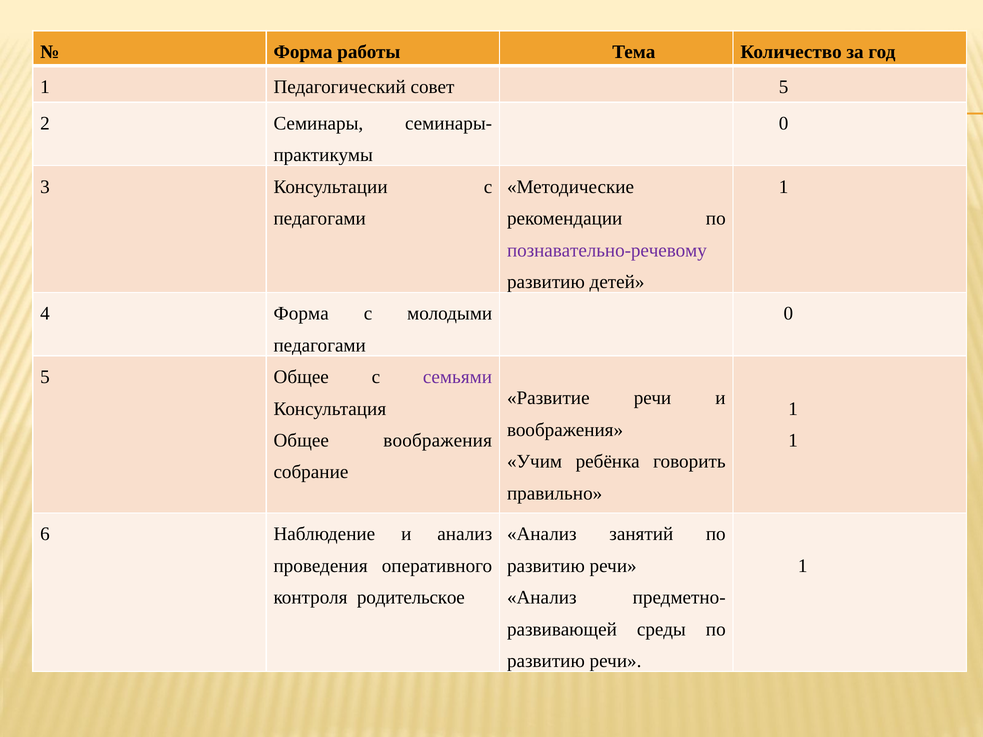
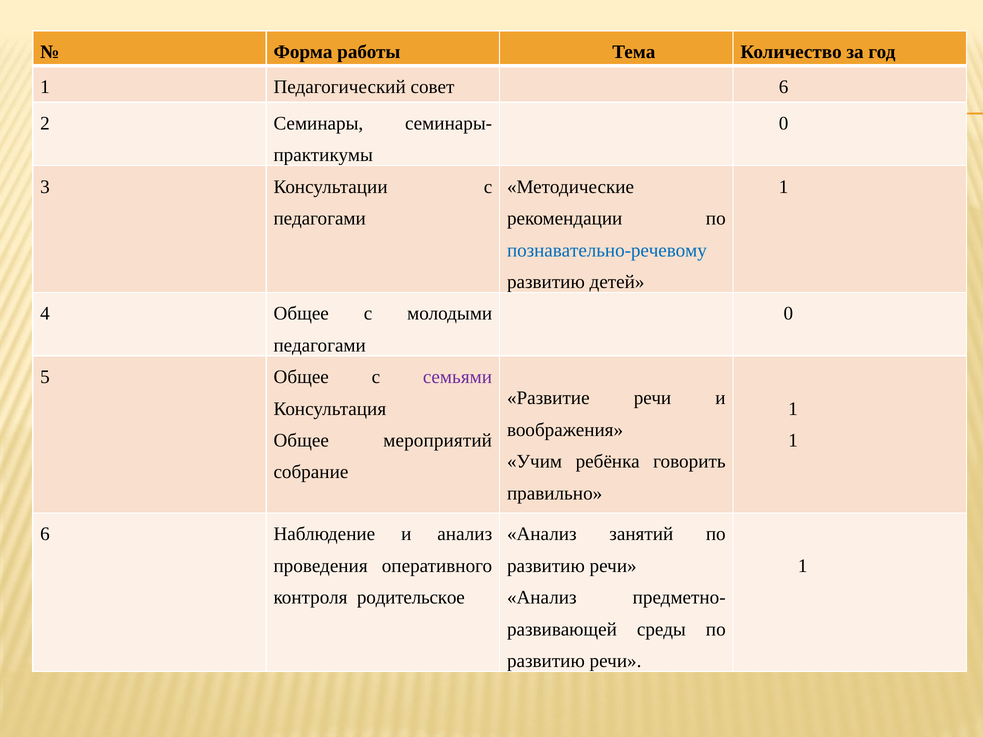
совет 5: 5 -> 6
познавательно-речевому colour: purple -> blue
4 Форма: Форма -> Общее
Общее воображения: воображения -> мероприятий
